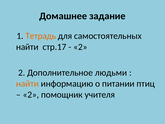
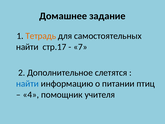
2 at (80, 47): 2 -> 7
людьми: людьми -> слетятся
найти at (27, 83) colour: orange -> blue
2 at (31, 94): 2 -> 4
